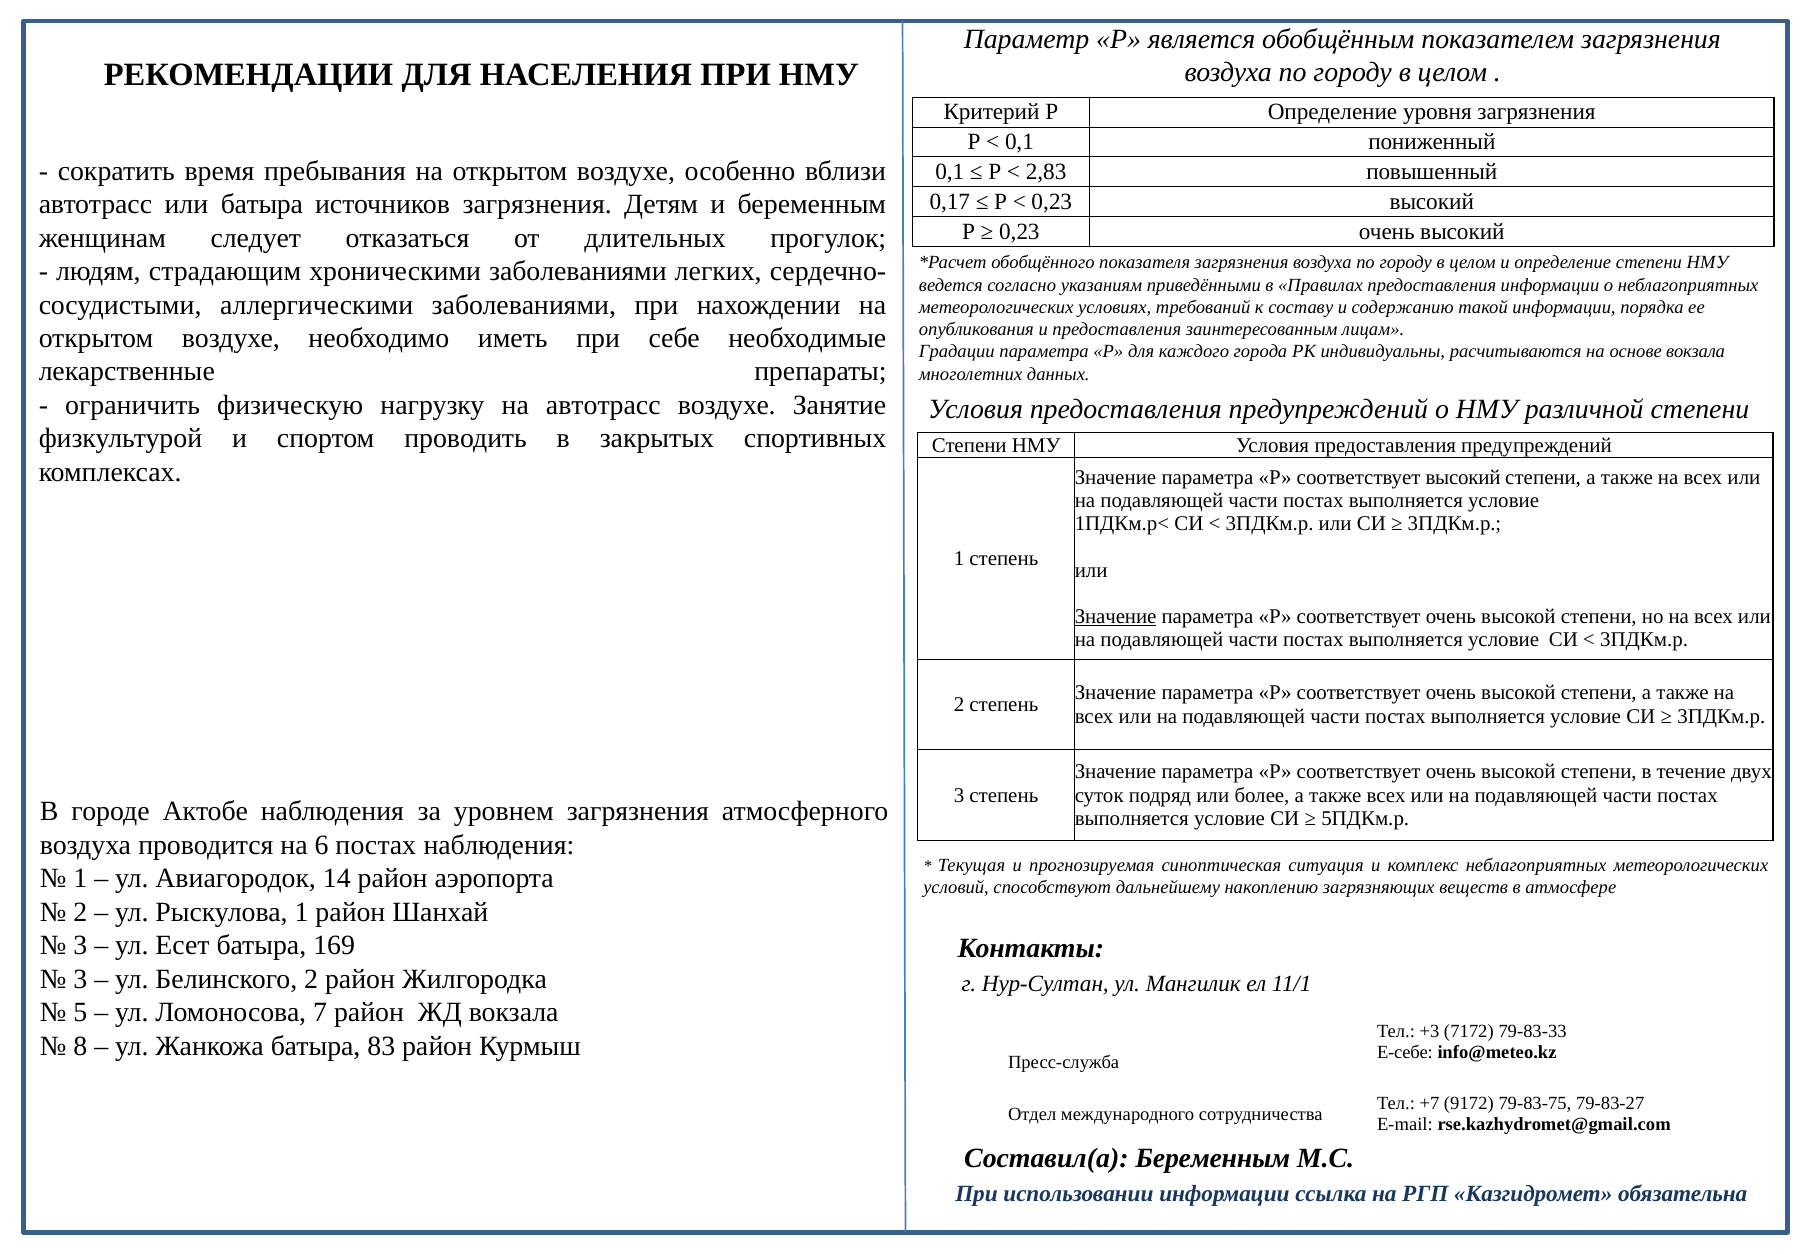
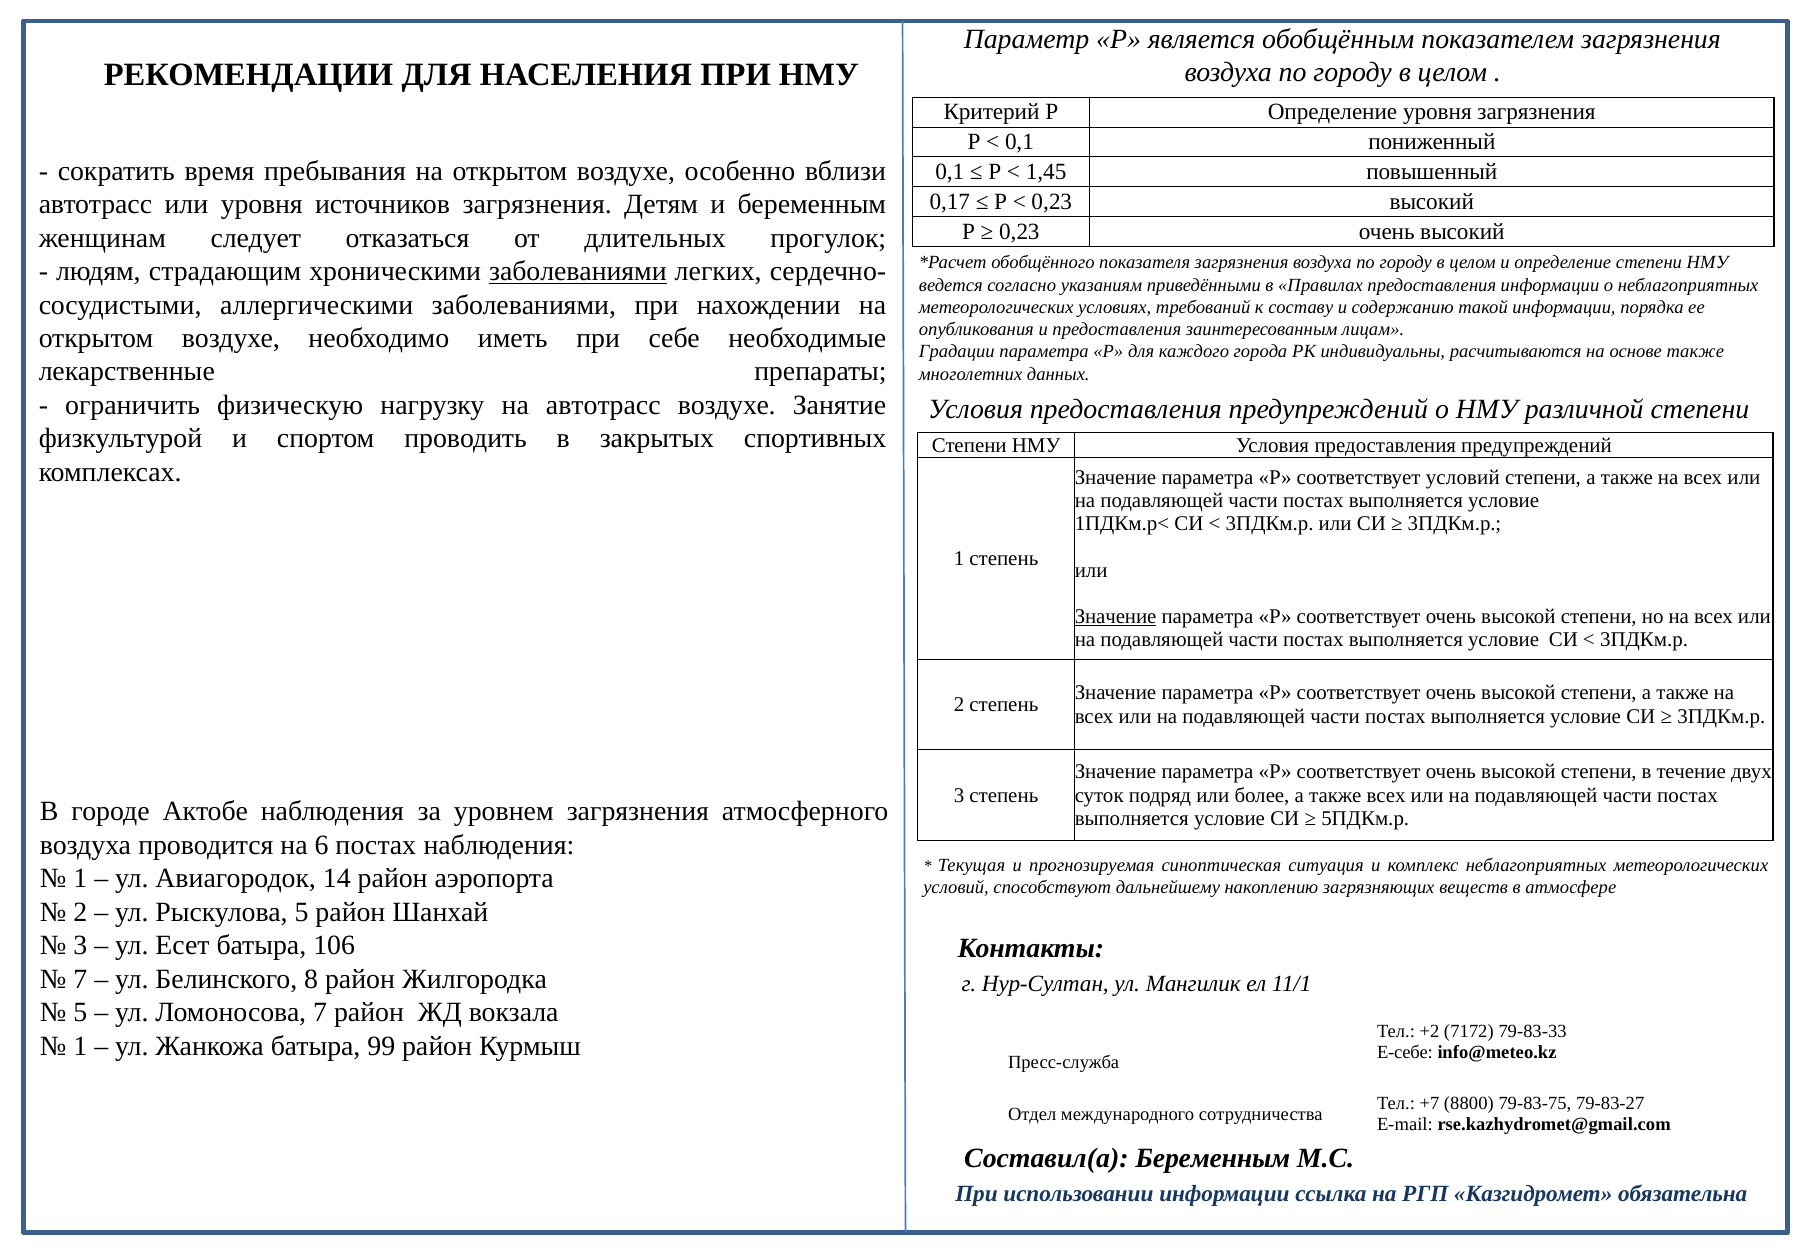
2,83: 2,83 -> 1,45
или батыра: батыра -> уровня
заболеваниями at (578, 271) underline: none -> present
основе вокзала: вокзала -> также
соответствует высокий: высокий -> условий
Рыскулова 1: 1 -> 5
169: 169 -> 106
3 at (80, 979): 3 -> 7
Белинского 2: 2 -> 8
+3: +3 -> +2
8 at (80, 1046): 8 -> 1
83: 83 -> 99
9172: 9172 -> 8800
